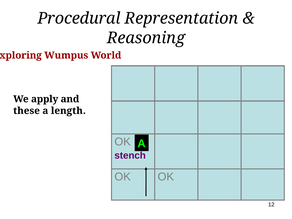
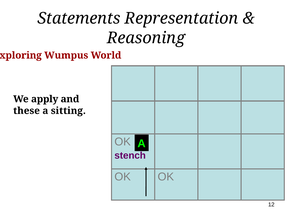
Procedural: Procedural -> Statements
length: length -> sitting
